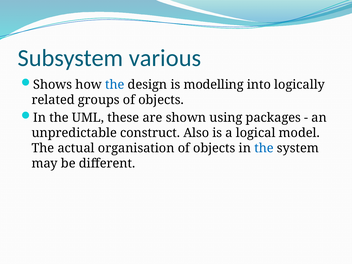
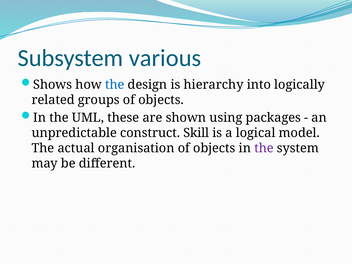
modelling: modelling -> hierarchy
Also: Also -> Skill
the at (264, 148) colour: blue -> purple
